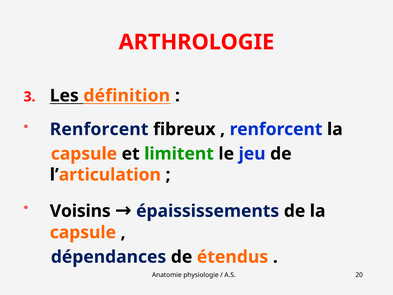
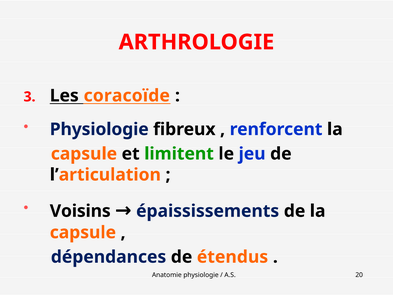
définition: définition -> coracoïde
Renforcent at (99, 129): Renforcent -> Physiologie
